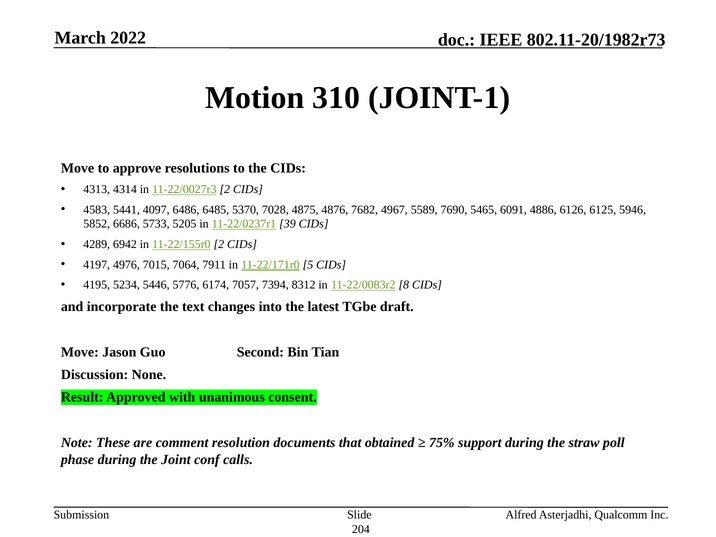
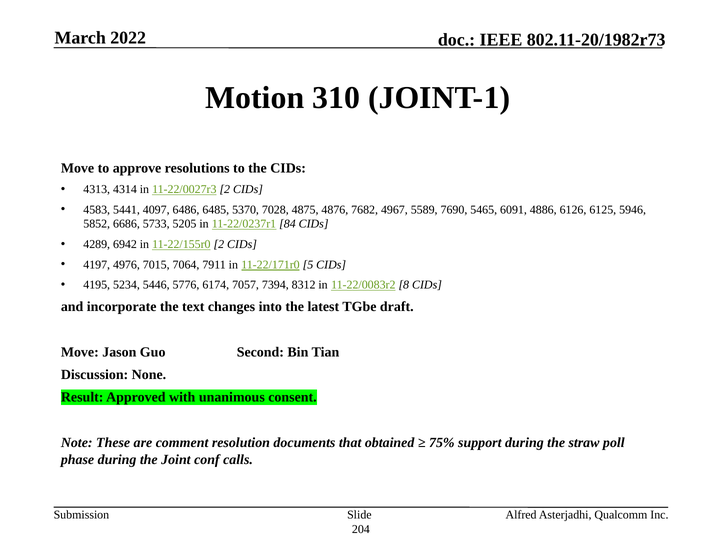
39: 39 -> 84
